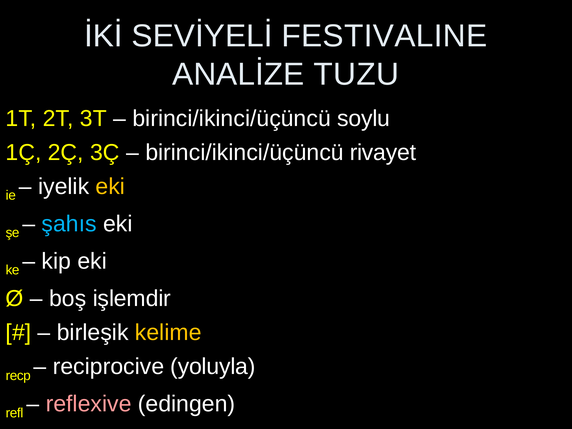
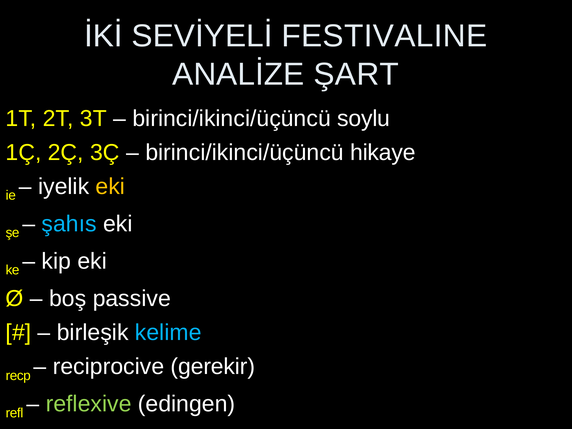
TUZU: TUZU -> ŞART
rivayet: rivayet -> hikaye
işlemdir: işlemdir -> passive
kelime colour: yellow -> light blue
yoluyla: yoluyla -> gerekir
reflexive colour: pink -> light green
